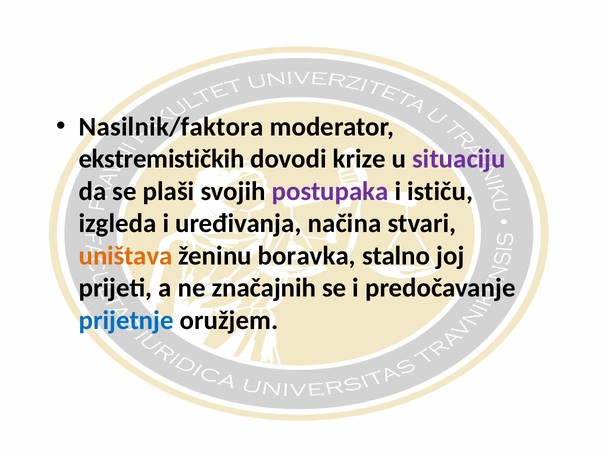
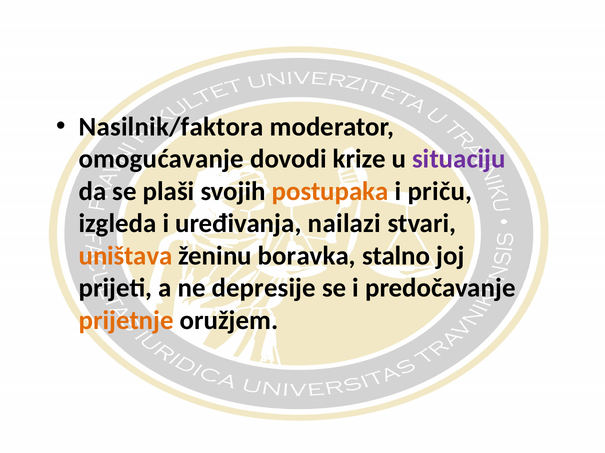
ekstremističkih: ekstremističkih -> omogućavanje
postupaka colour: purple -> orange
ističu: ističu -> priču
načina: načina -> nailazi
značajnih: značajnih -> depresije
prijetnje colour: blue -> orange
